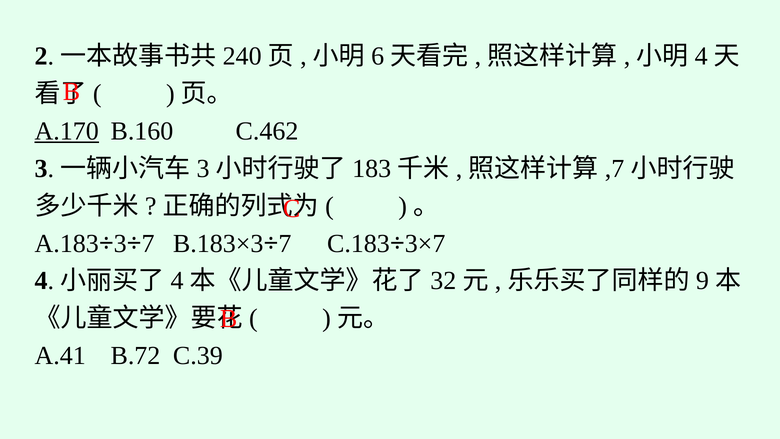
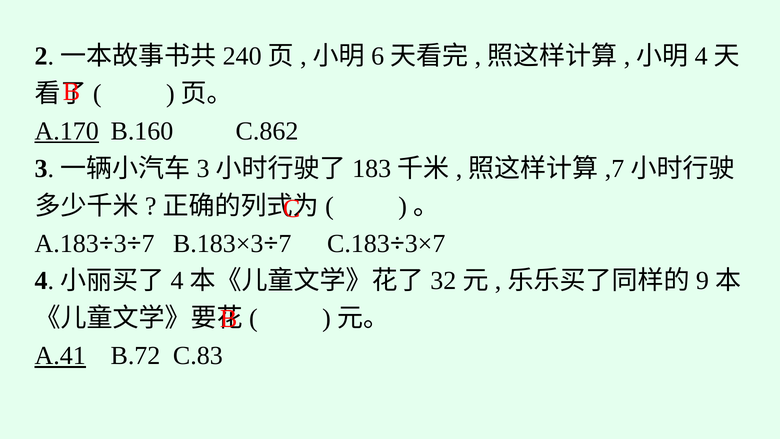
C.462: C.462 -> C.862
A.41 underline: none -> present
C.39: C.39 -> C.83
